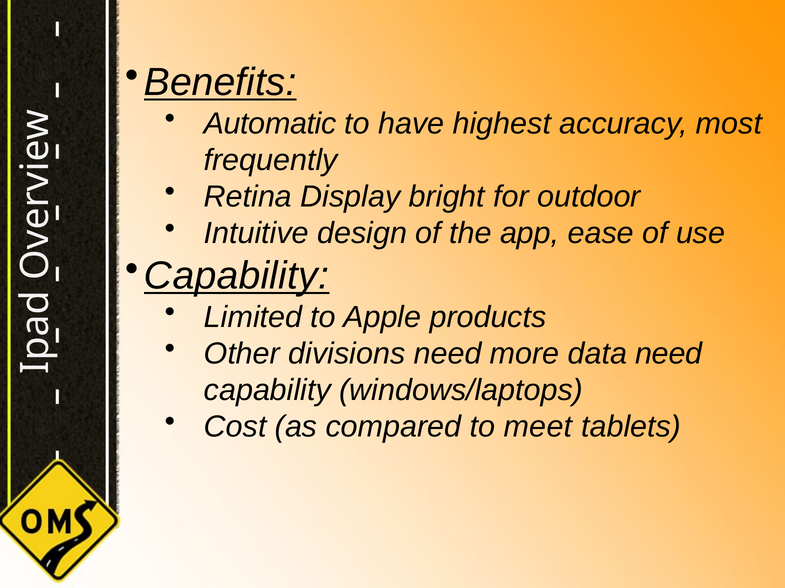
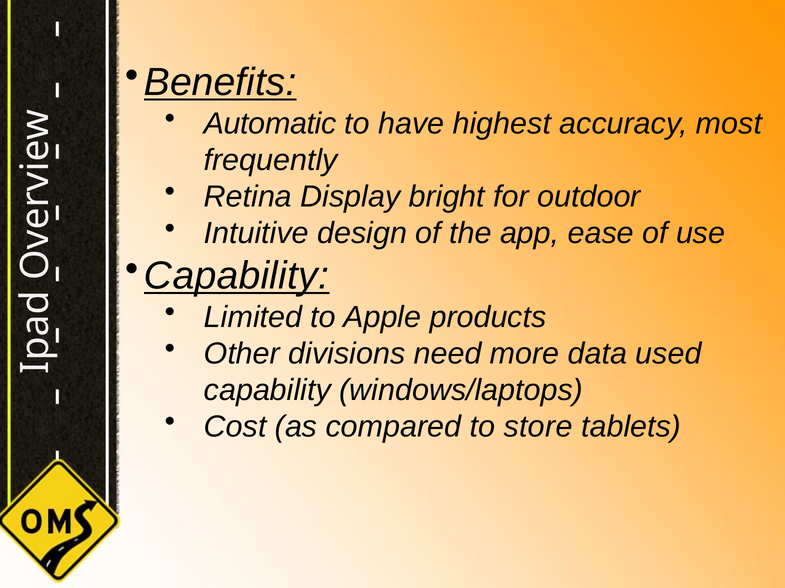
data need: need -> used
meet: meet -> store
